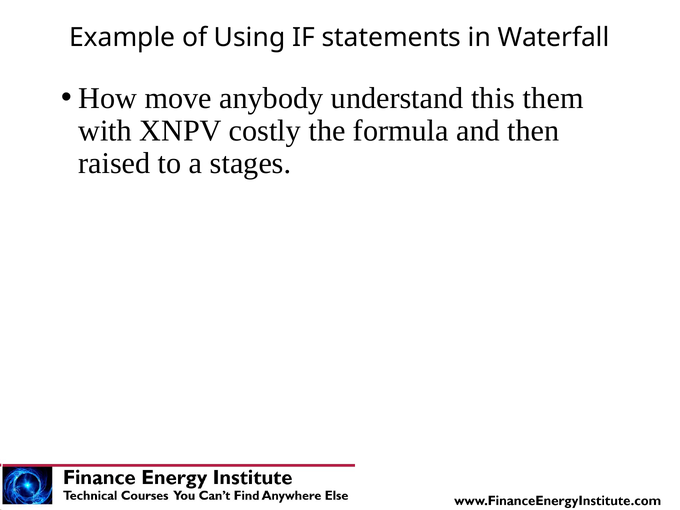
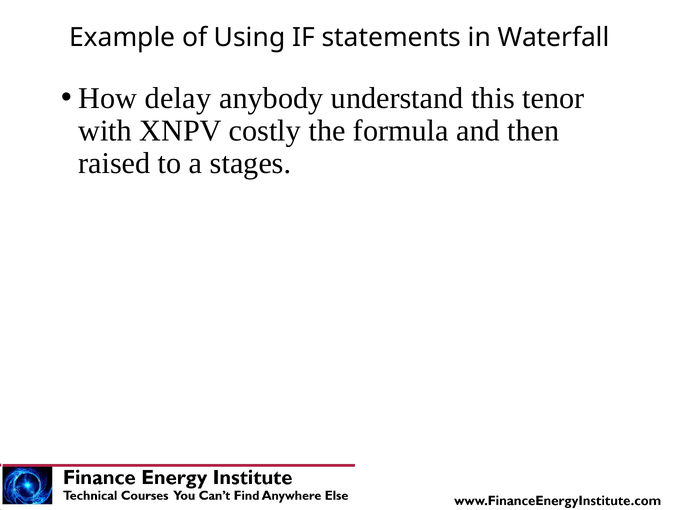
move: move -> delay
them: them -> tenor
